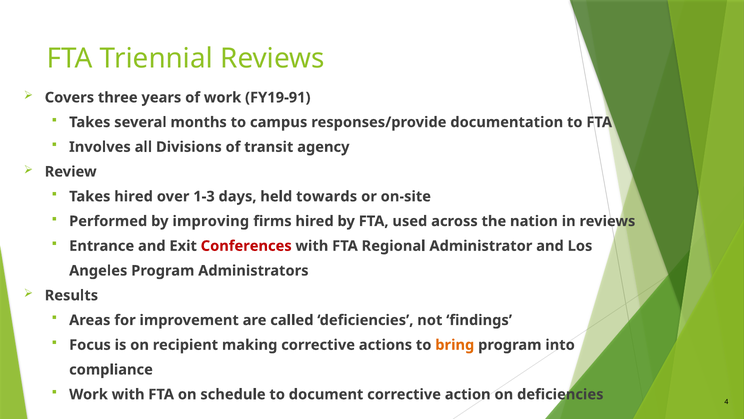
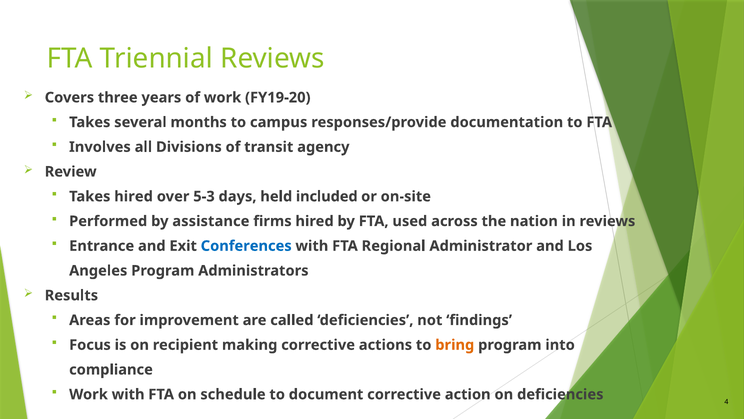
FY19-91: FY19-91 -> FY19-20
1-3: 1-3 -> 5-3
towards: towards -> included
improving: improving -> assistance
Conferences colour: red -> blue
